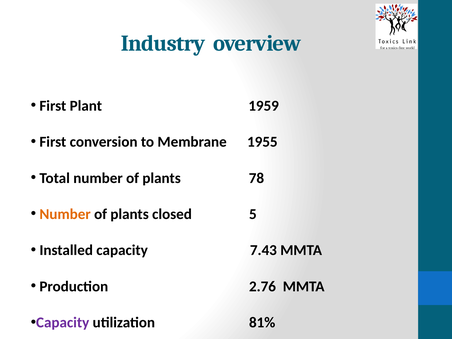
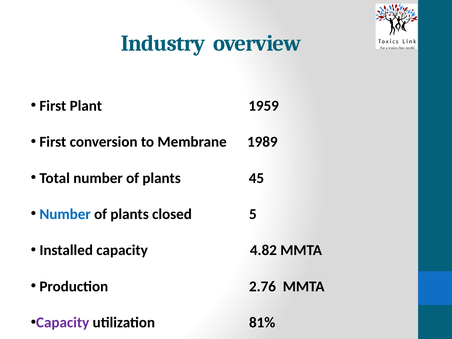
1955: 1955 -> 1989
78: 78 -> 45
Number at (65, 214) colour: orange -> blue
7.43: 7.43 -> 4.82
